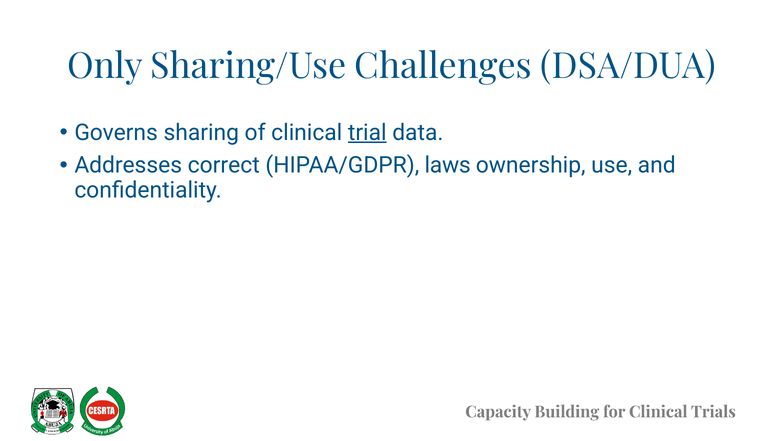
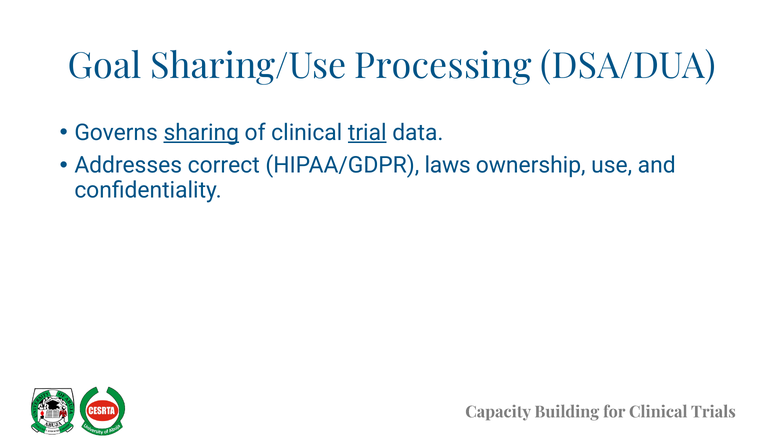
Only: Only -> Goal
Challenges: Challenges -> Processing
sharing underline: none -> present
